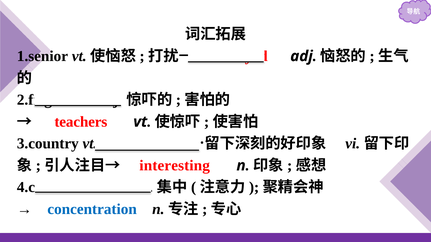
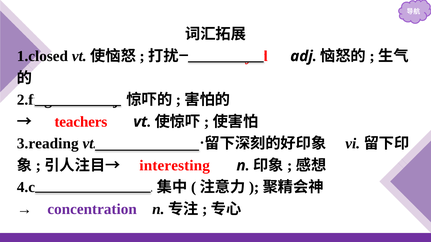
1.senior: 1.senior -> 1.closed
3.country: 3.country -> 3.reading
concentration colour: blue -> purple
